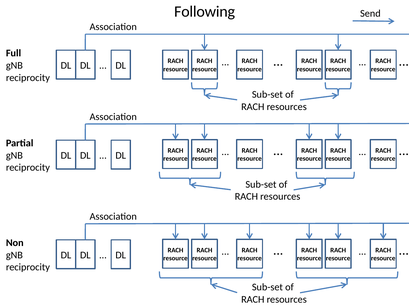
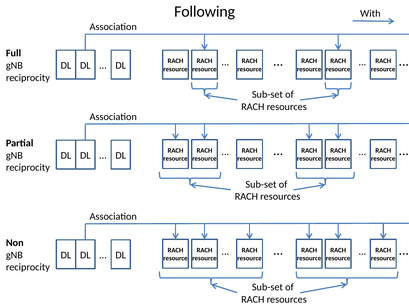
Send: Send -> With
